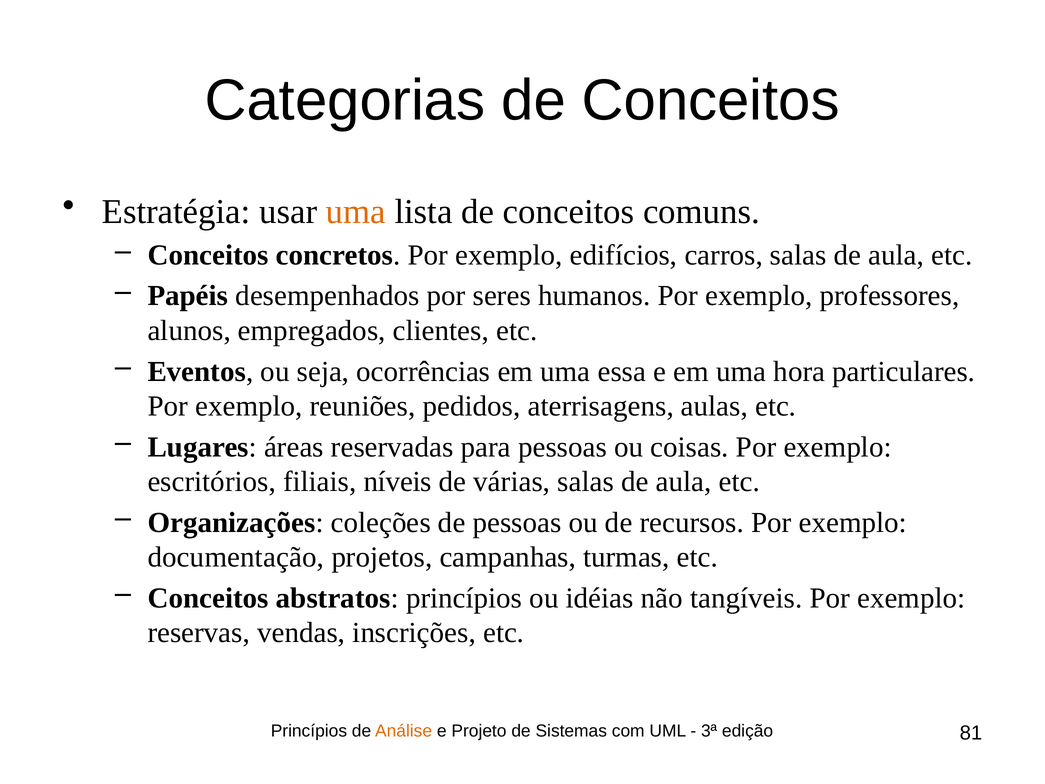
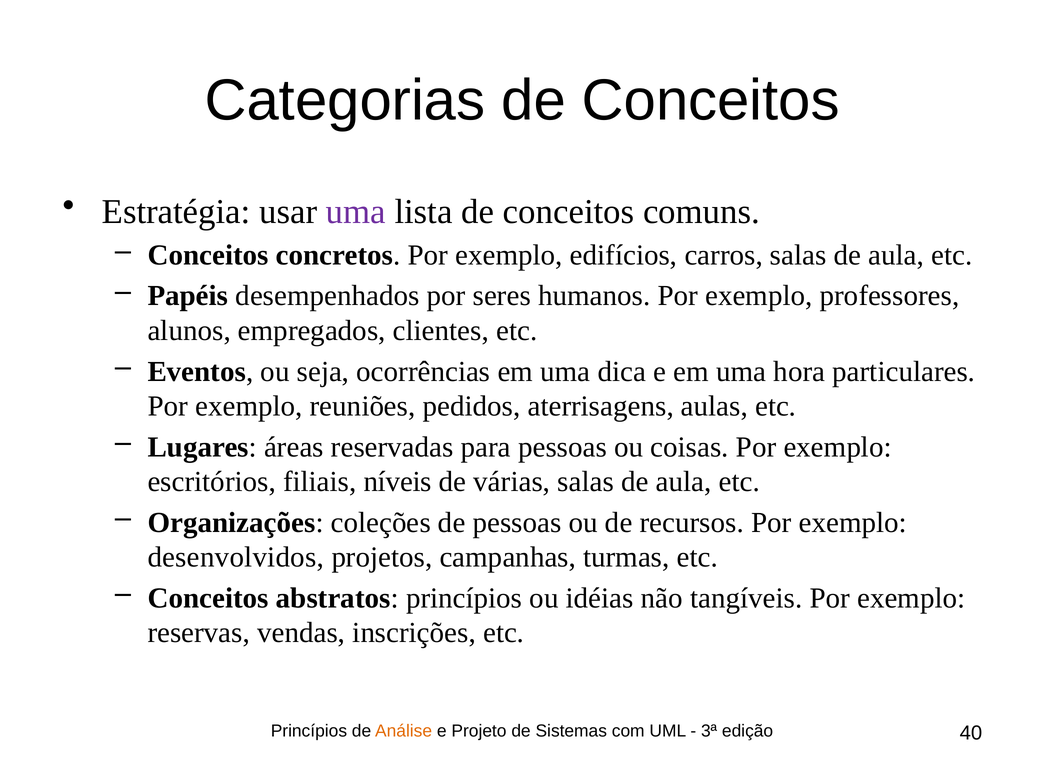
uma at (356, 211) colour: orange -> purple
essa: essa -> dica
documentação: documentação -> desenvolvidos
81: 81 -> 40
